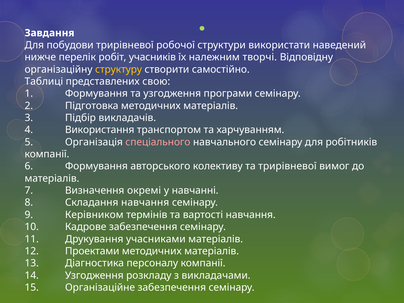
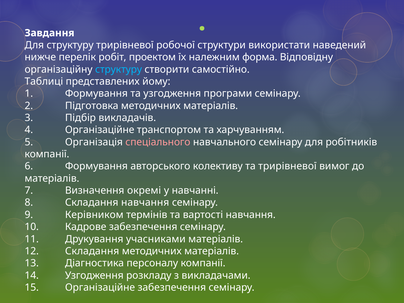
Для побудови: побудови -> структуру
учасників: учасників -> проектом
творчі: творчі -> форма
структуру at (119, 69) colour: yellow -> light blue
свою: свою -> йому
4 Використання: Використання -> Організаційне
12 Проектами: Проектами -> Складання
